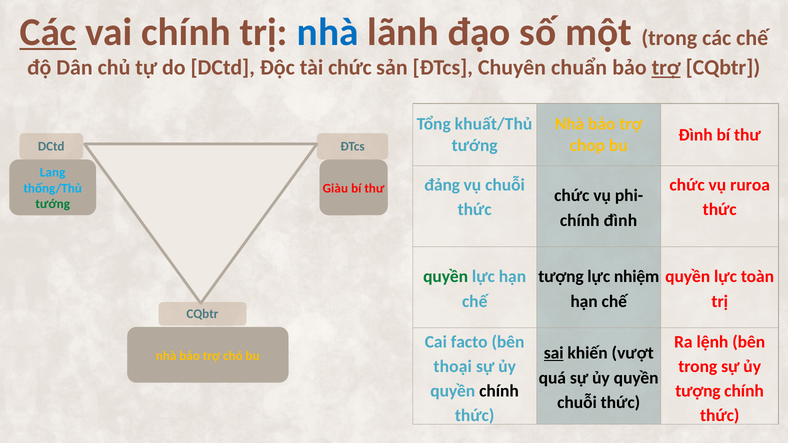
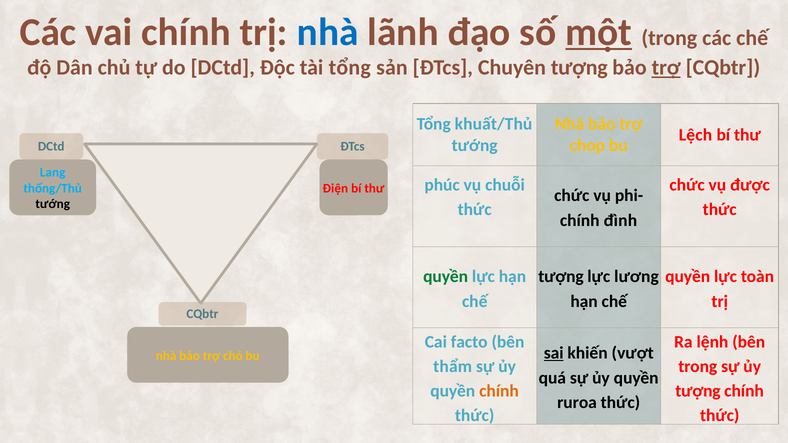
Các at (48, 32) underline: present -> none
một underline: none -> present
tài chức: chức -> tổng
Chuyên chuẩn: chuẩn -> tượng
Đình at (696, 135): Đình -> Lệch
đảng: đảng -> phúc
ruroa: ruroa -> được
Giàu: Giàu -> Điện
tướng at (53, 204) colour: green -> black
nhiệm: nhiệm -> lương
thoại: thoại -> thẩm
chính at (499, 391) colour: black -> orange
chuỗi at (577, 403): chuỗi -> ruroa
